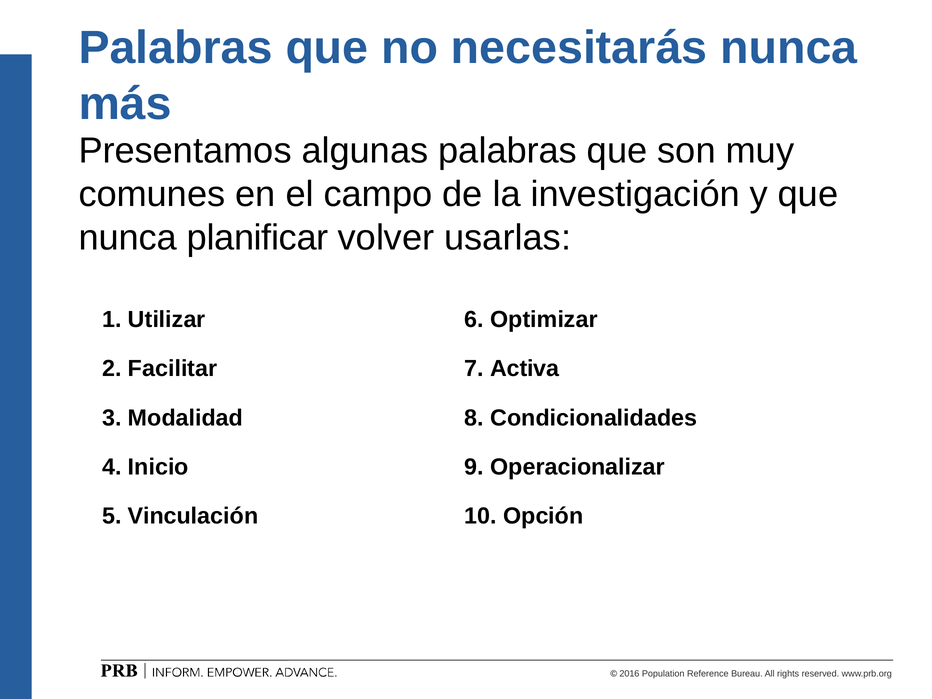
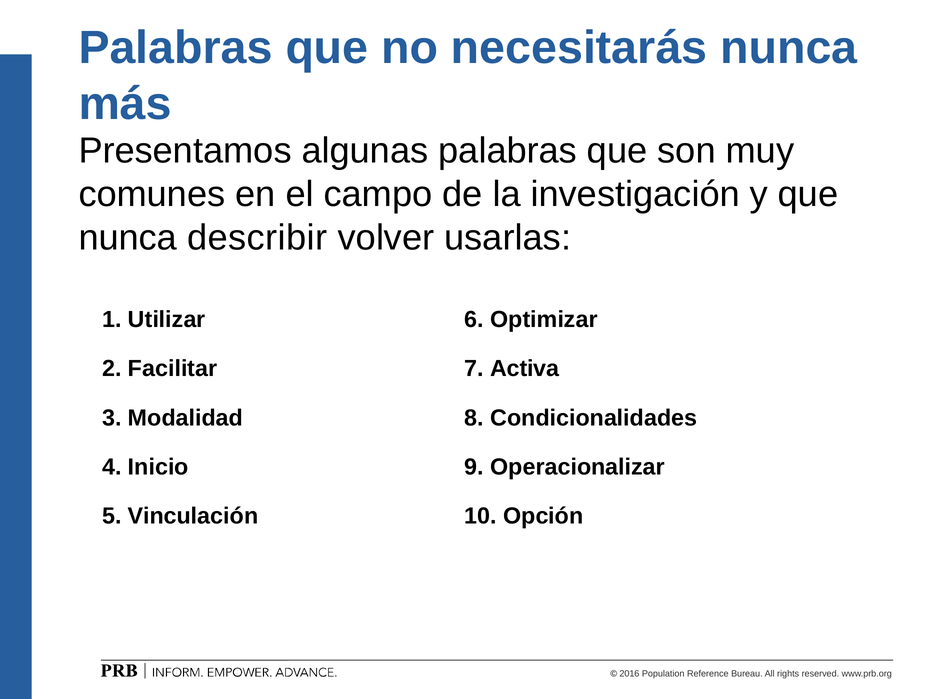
planificar: planificar -> describir
